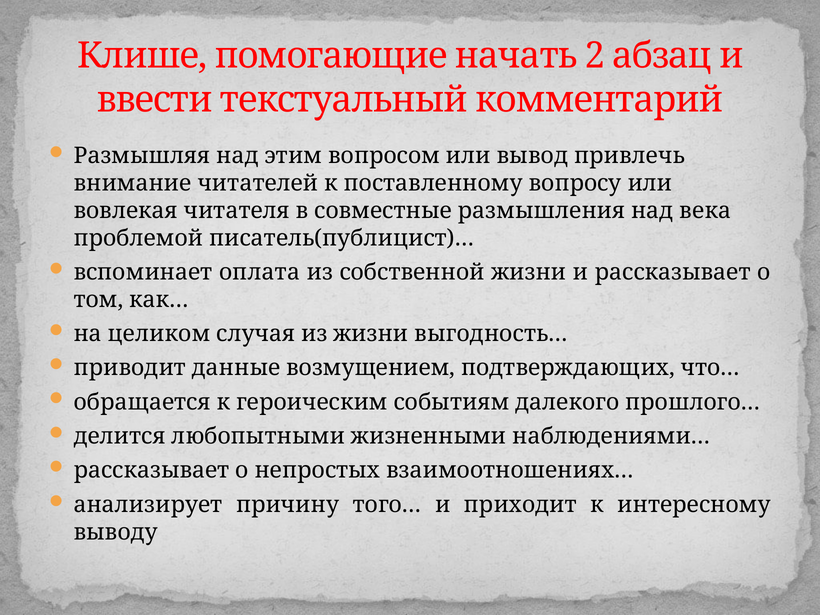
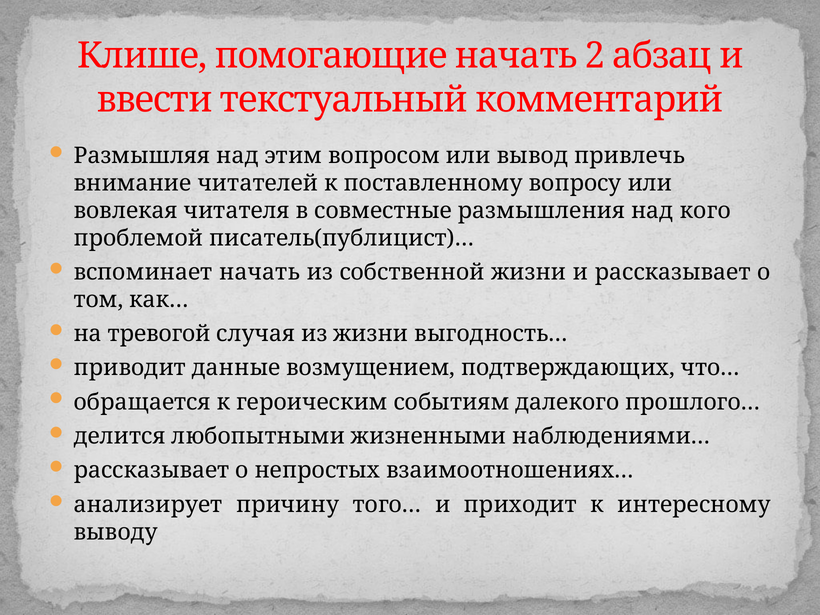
века: века -> кого
вспоминает оплата: оплата -> начать
целиком: целиком -> тревогой
